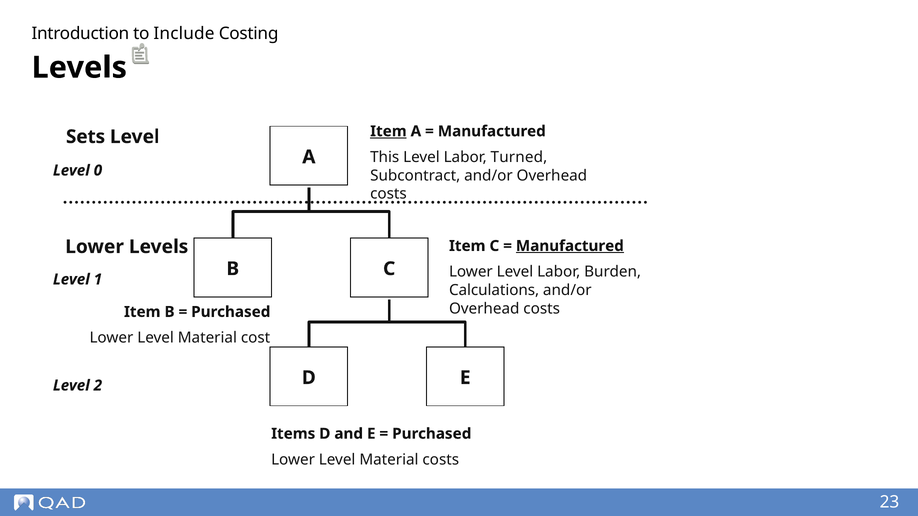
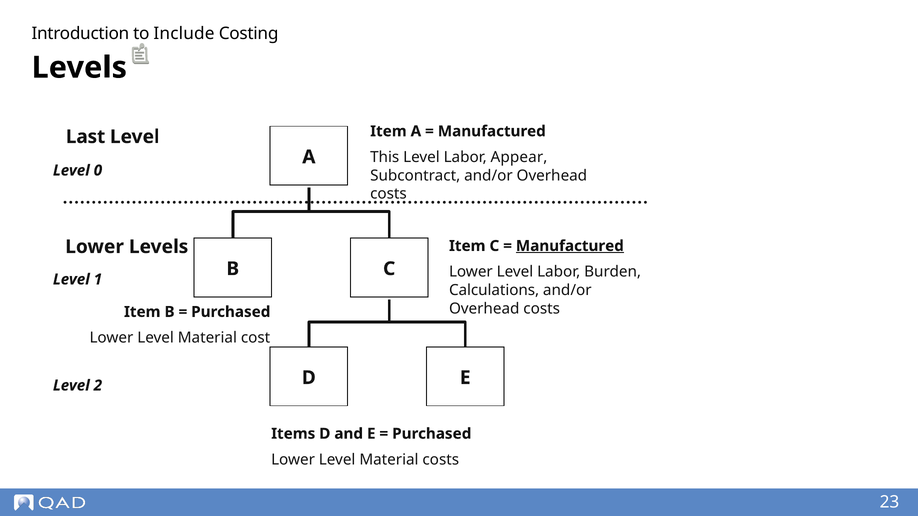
Item at (388, 131) underline: present -> none
Sets: Sets -> Last
Turned: Turned -> Appear
